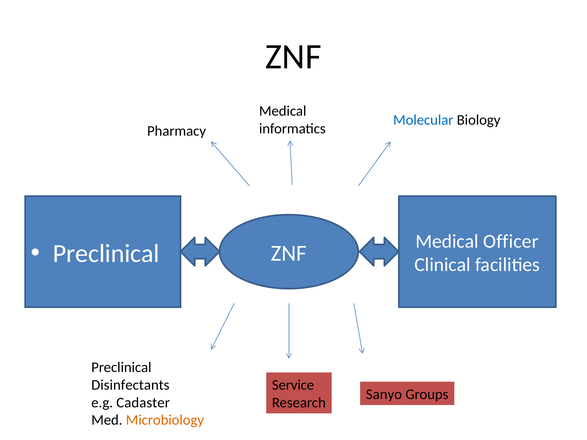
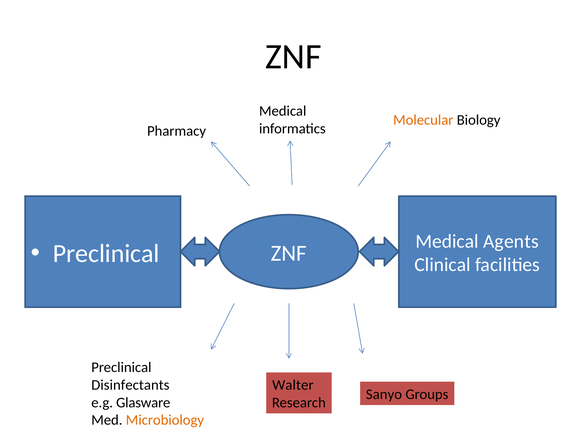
Molecular colour: blue -> orange
Officer: Officer -> Agents
Service: Service -> Walter
Cadaster: Cadaster -> Glasware
